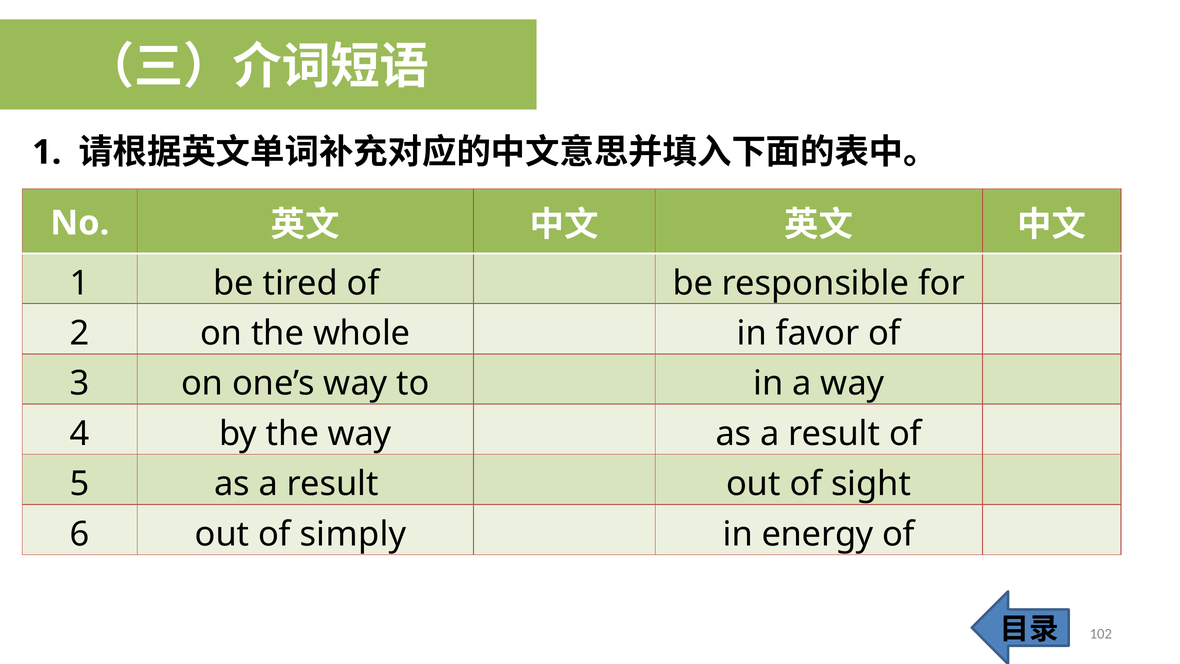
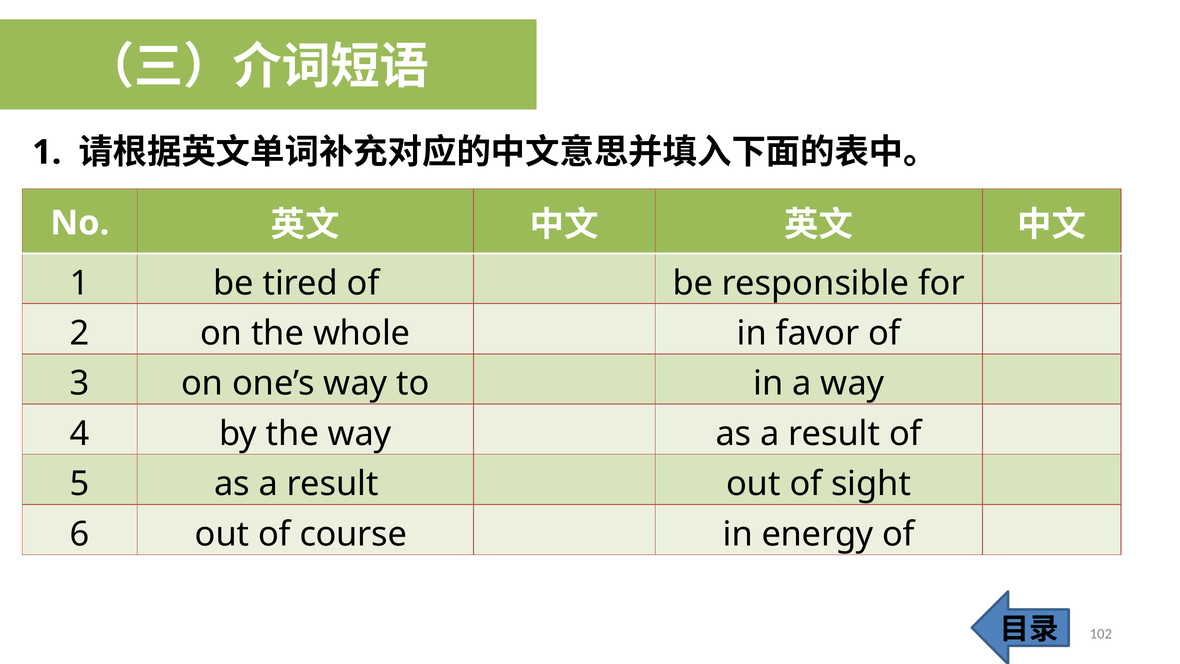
simply: simply -> course
